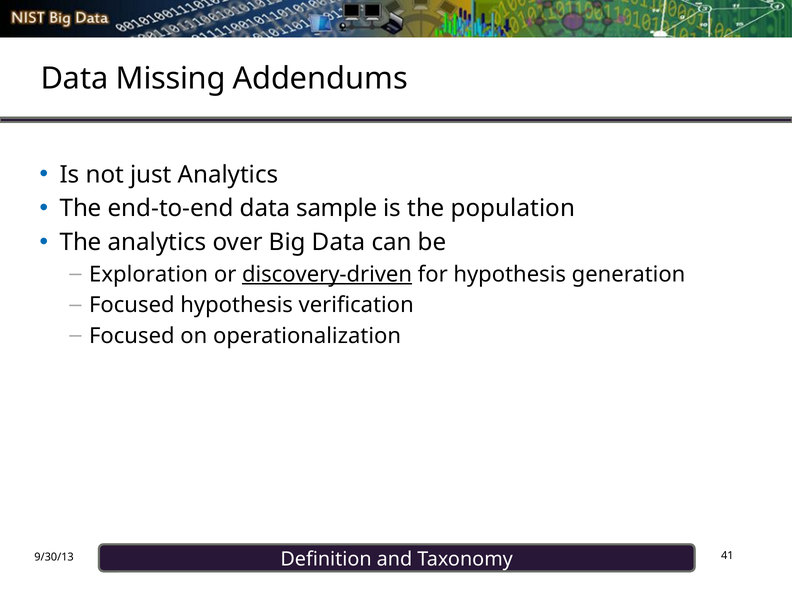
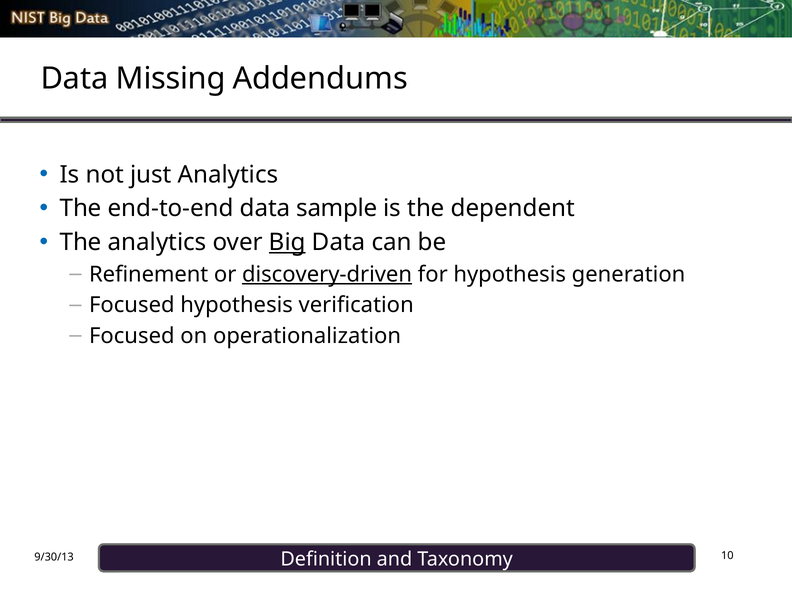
population: population -> dependent
Big underline: none -> present
Exploration: Exploration -> Refinement
41: 41 -> 10
